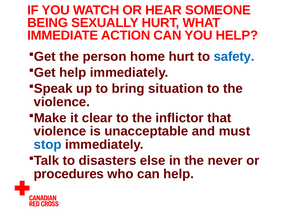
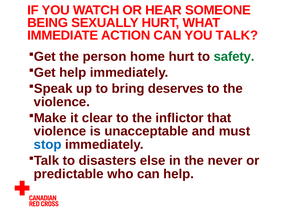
YOU HELP: HELP -> TALK
safety colour: blue -> green
situation: situation -> deserves
procedures: procedures -> predictable
